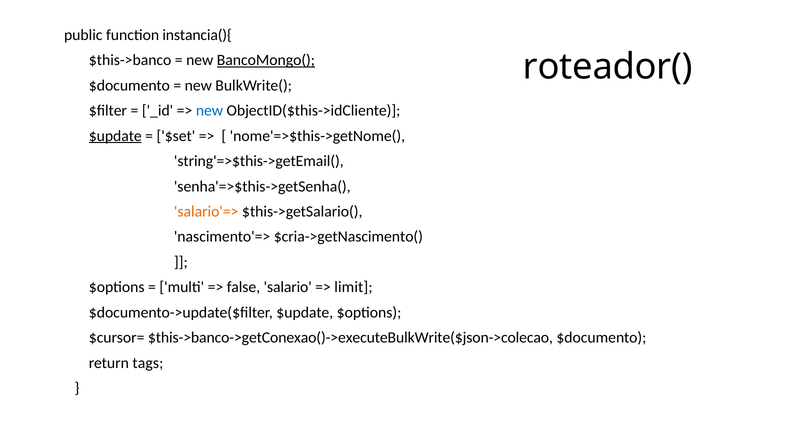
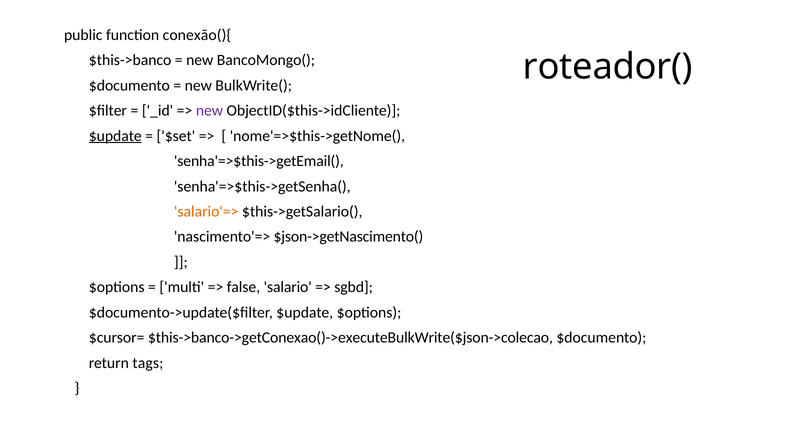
instancia(){: instancia(){ -> conexão(){
BancoMongo( underline: present -> none
new at (209, 111) colour: blue -> purple
string'=>$this->getEmail(: string'=>$this->getEmail( -> senha'=>$this->getEmail(
$cria->getNascimento(: $cria->getNascimento( -> $json->getNascimento(
limit: limit -> sgbd
